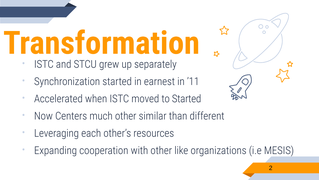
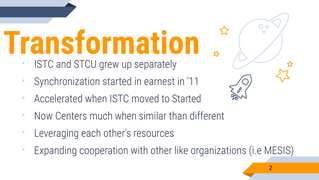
much other: other -> when
